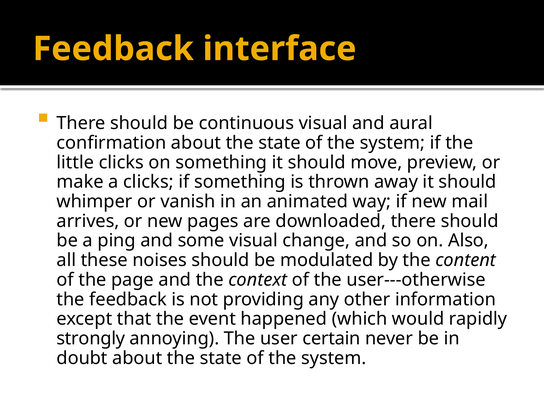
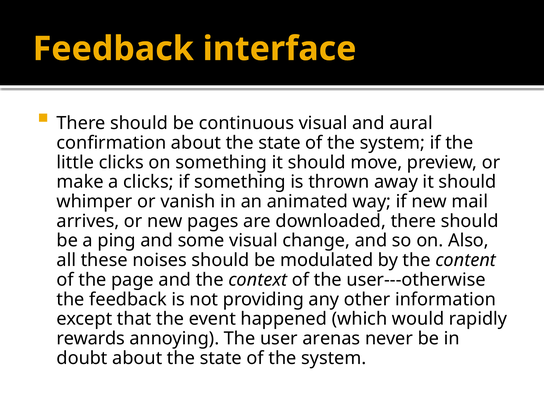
strongly: strongly -> rewards
certain: certain -> arenas
